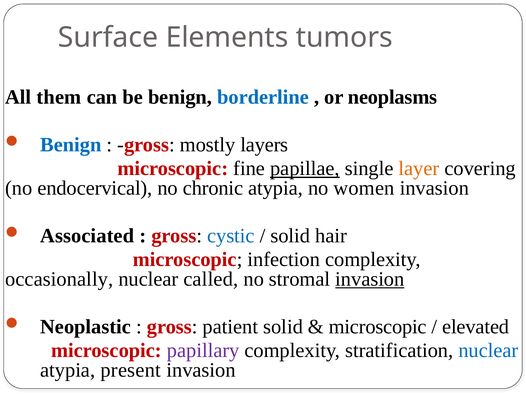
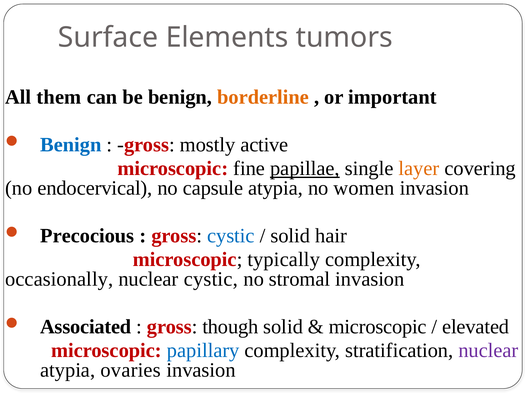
borderline colour: blue -> orange
neoplasms: neoplasms -> important
layers: layers -> active
chronic: chronic -> capsule
Associated: Associated -> Precocious
infection: infection -> typically
nuclear called: called -> cystic
invasion at (370, 279) underline: present -> none
Neoplastic: Neoplastic -> Associated
patient: patient -> though
papillary colour: purple -> blue
nuclear at (488, 351) colour: blue -> purple
present: present -> ovaries
